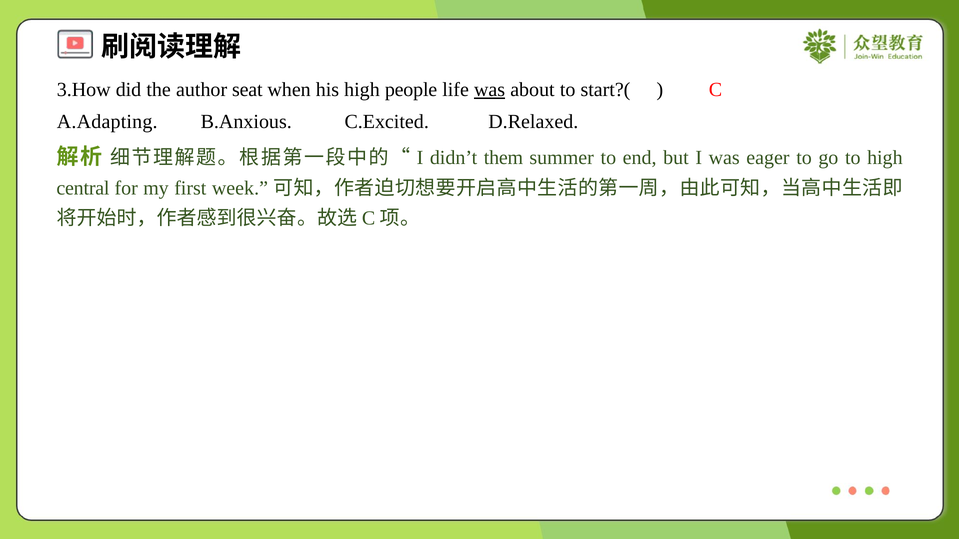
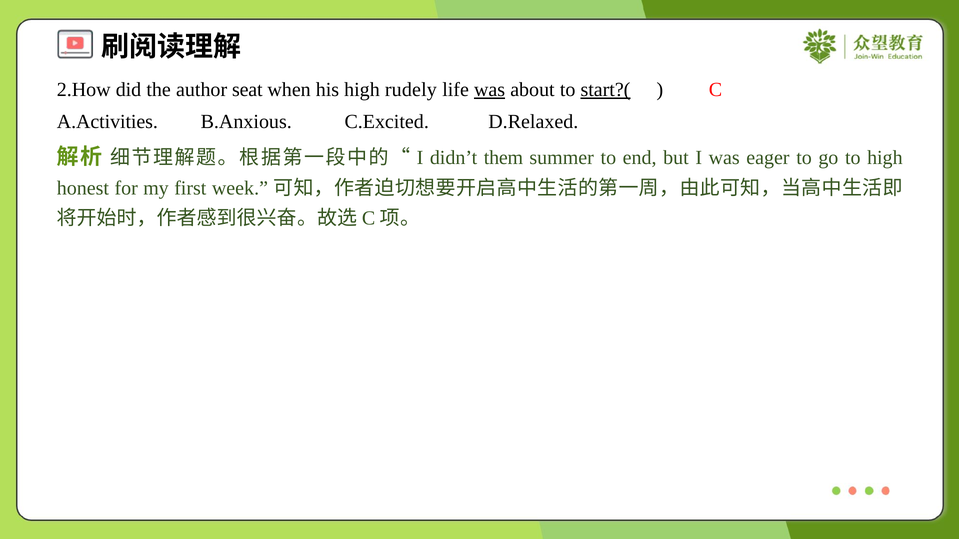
3.How: 3.How -> 2.How
people: people -> rudely
start?( underline: none -> present
A.Adapting: A.Adapting -> A.Activities
central: central -> honest
